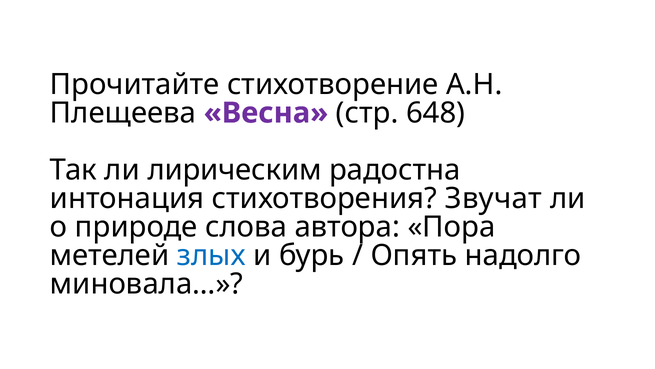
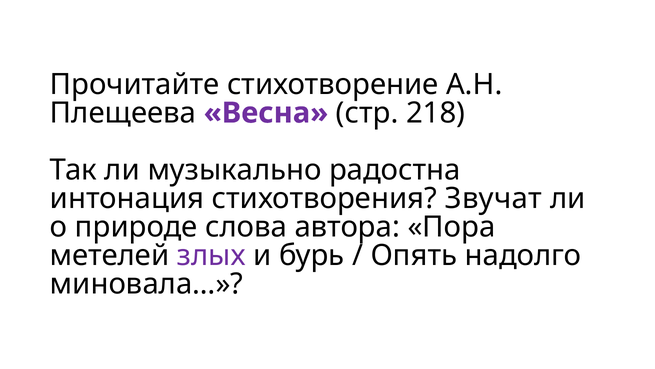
648: 648 -> 218
лирическим: лирическим -> музыкально
злых colour: blue -> purple
